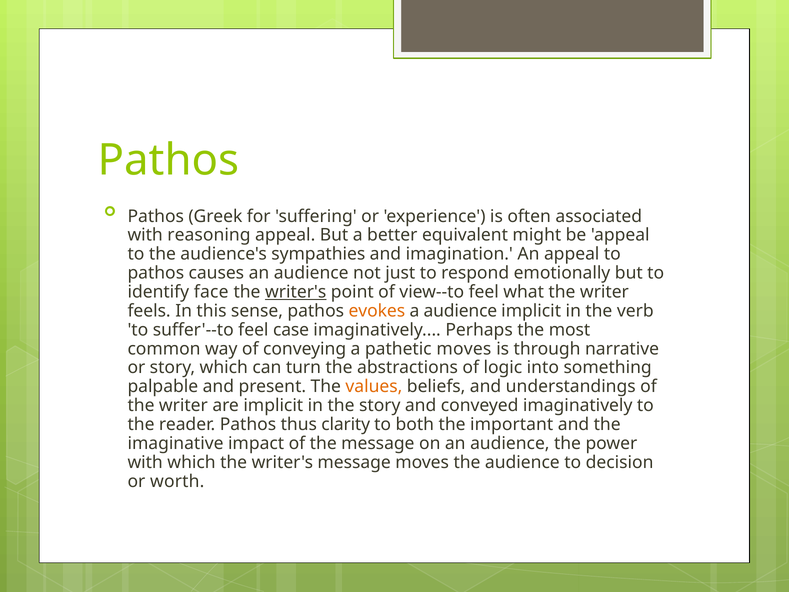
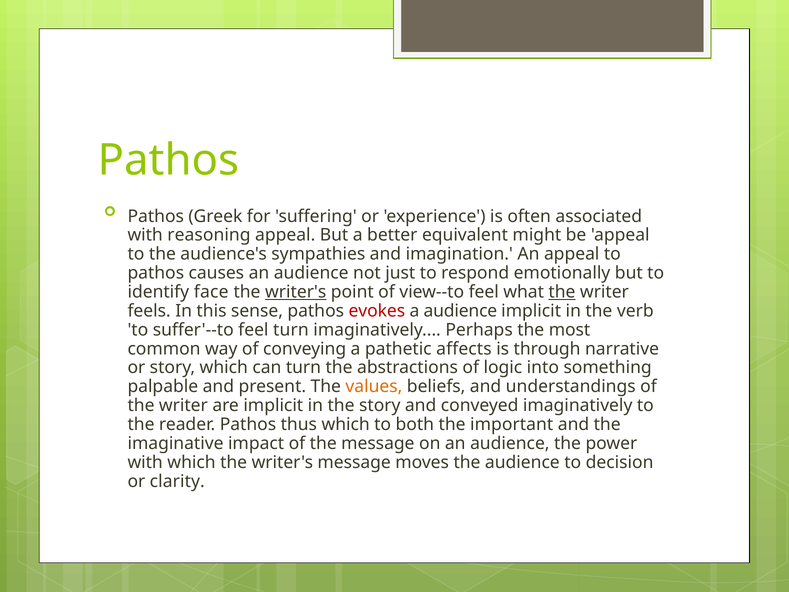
the at (562, 292) underline: none -> present
evokes colour: orange -> red
feel case: case -> turn
pathetic moves: moves -> affects
thus clarity: clarity -> which
worth: worth -> clarity
